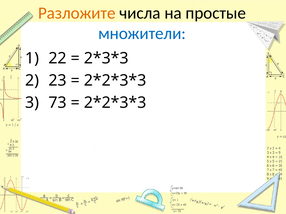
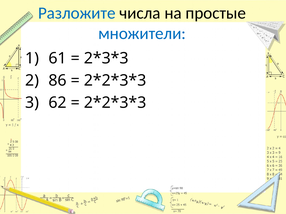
Разложите colour: orange -> blue
22: 22 -> 61
23: 23 -> 86
73: 73 -> 62
